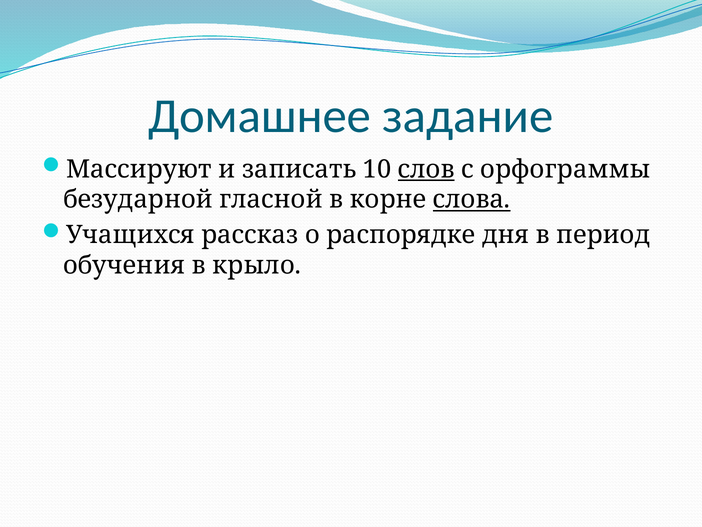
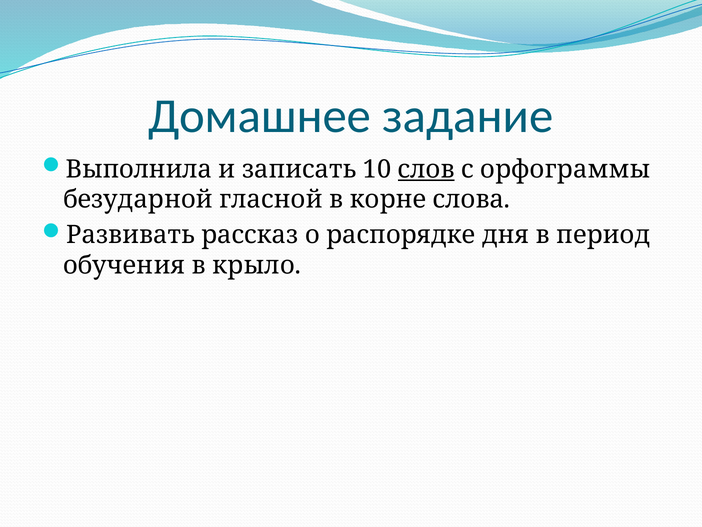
Массируют: Массируют -> Выполнила
слова underline: present -> none
Учащихся: Учащихся -> Развивать
